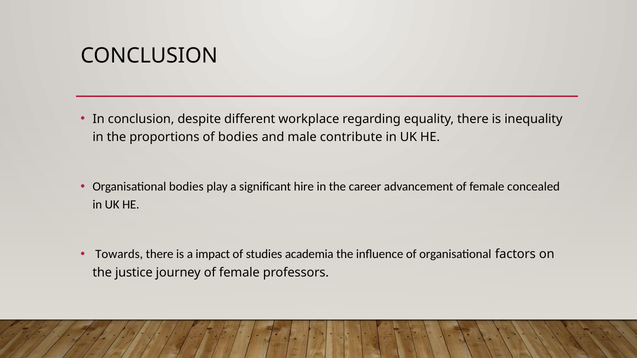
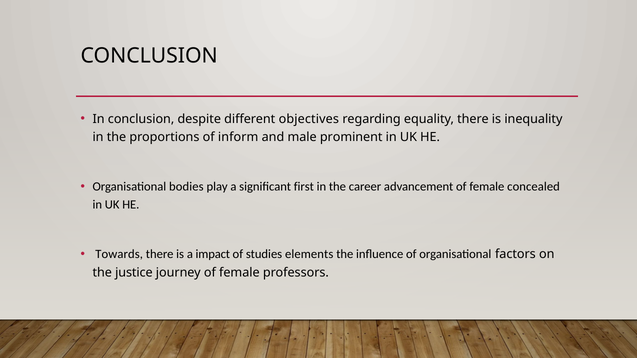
workplace: workplace -> objectives
of bodies: bodies -> inform
contribute: contribute -> prominent
hire: hire -> first
academia: academia -> elements
